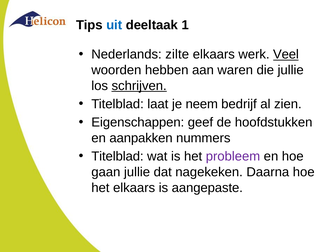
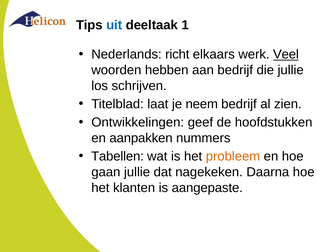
zilte: zilte -> richt
aan waren: waren -> bedrijf
schrijven underline: present -> none
Eigenschappen: Eigenschappen -> Ontwikkelingen
Titelblad at (117, 156): Titelblad -> Tabellen
probleem colour: purple -> orange
het elkaars: elkaars -> klanten
